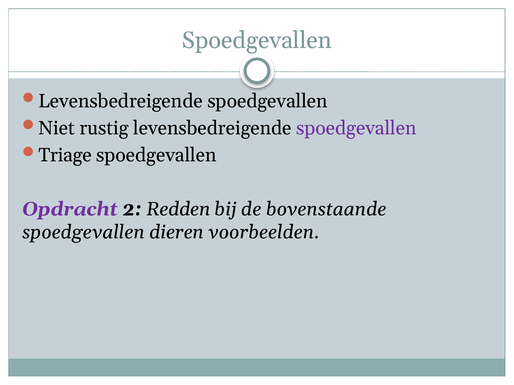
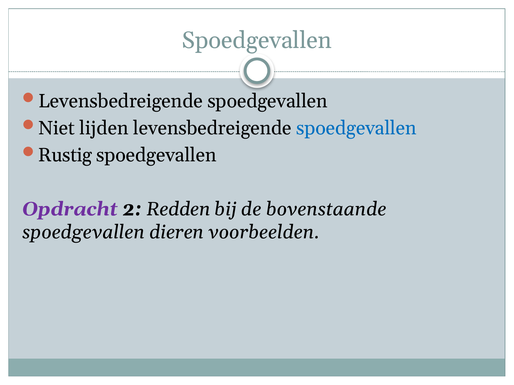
rustig: rustig -> lijden
spoedgevallen at (356, 128) colour: purple -> blue
Triage: Triage -> Rustig
